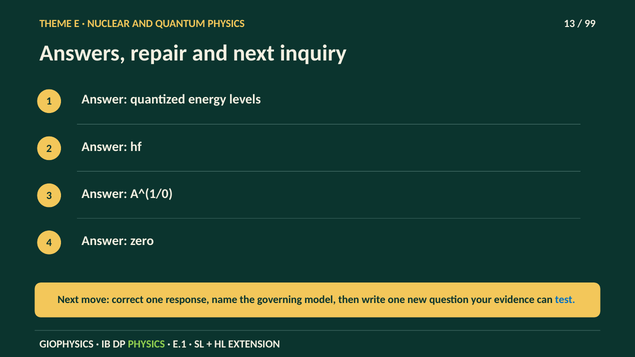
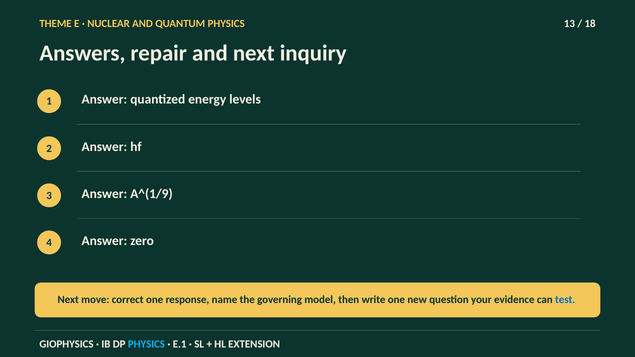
99: 99 -> 18
A^(1/0: A^(1/0 -> A^(1/9
PHYSICS at (146, 345) colour: light green -> light blue
